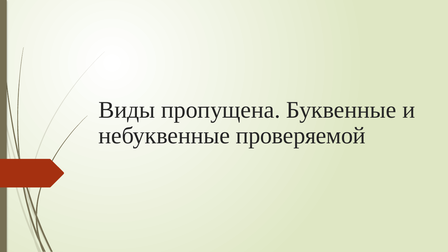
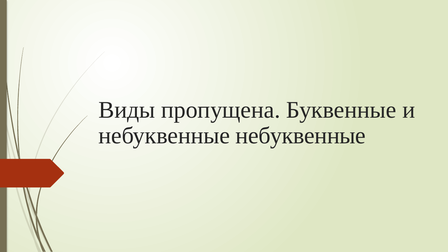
небуквенные проверяемой: проверяемой -> небуквенные
